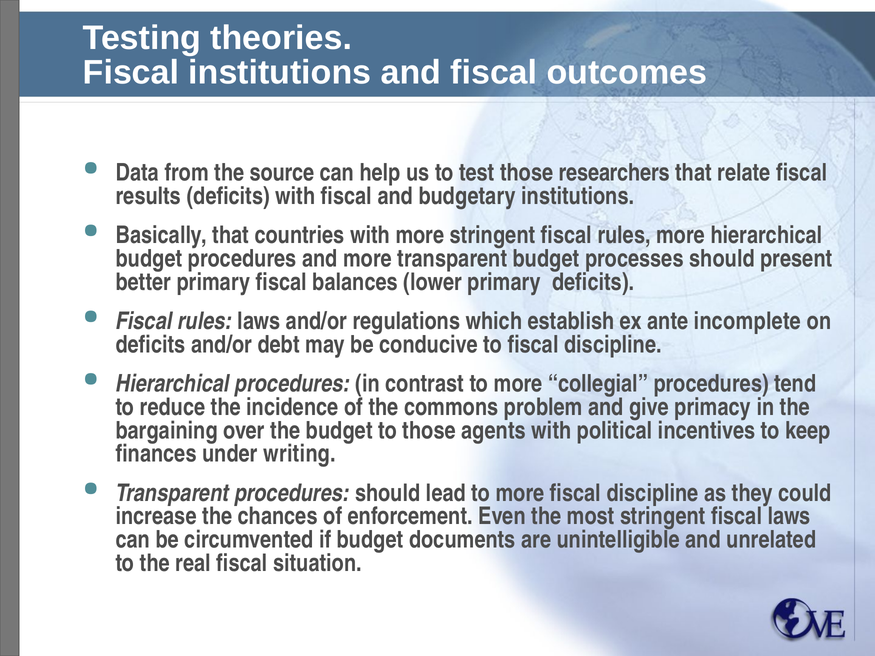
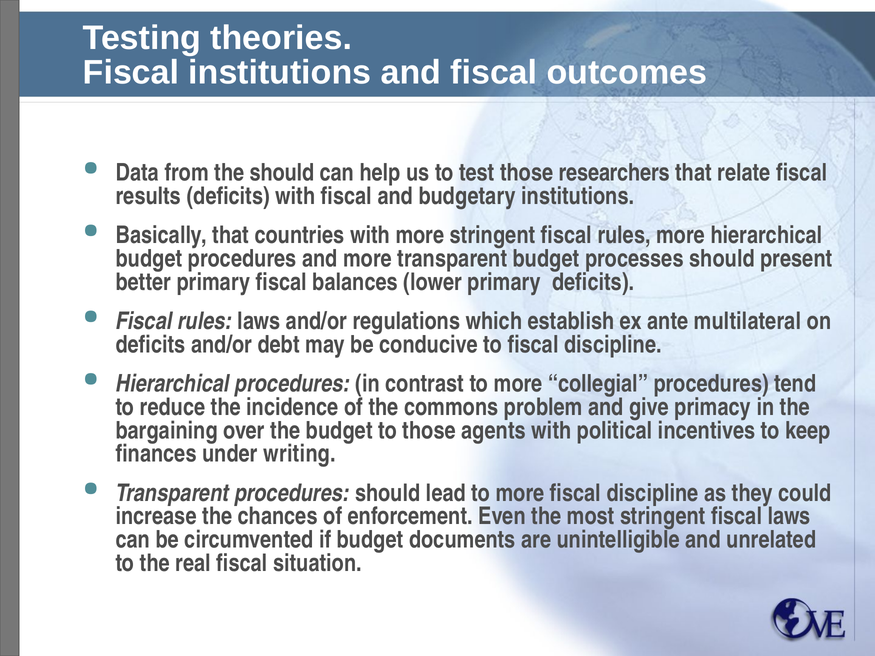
the source: source -> should
incomplete: incomplete -> multilateral
